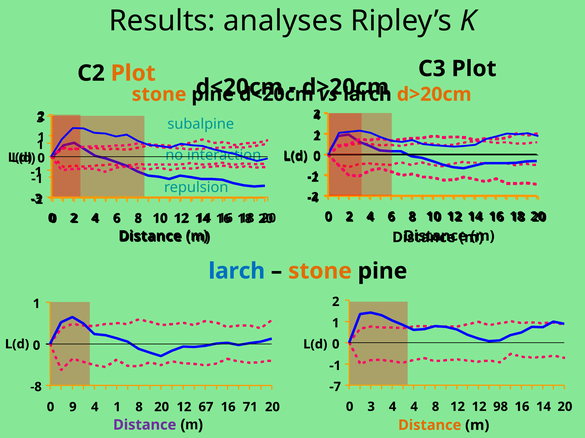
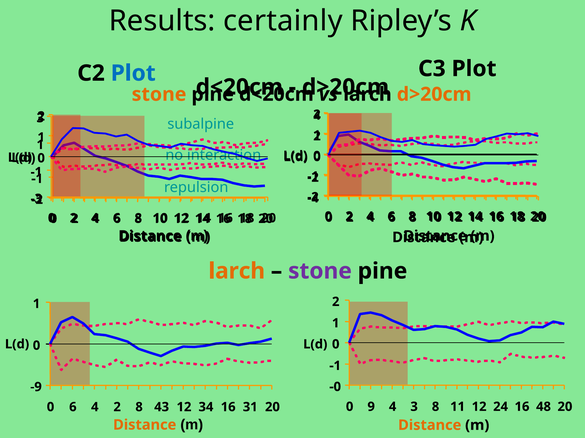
analyses: analyses -> certainly
Plot at (133, 73) colour: orange -> blue
larch at (237, 271) colour: blue -> orange
stone at (320, 271) colour: orange -> purple
-7: -7 -> -0
-8: -8 -> -9
0 3: 3 -> 9
4 4: 4 -> 3
8 12: 12 -> 11
98: 98 -> 24
16 14: 14 -> 48
0 9: 9 -> 6
4 1: 1 -> 2
8 20: 20 -> 43
67: 67 -> 34
71: 71 -> 31
Distance at (145, 426) colour: purple -> orange
